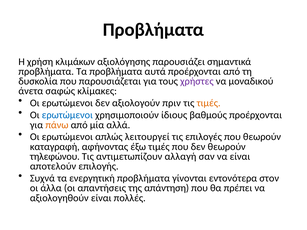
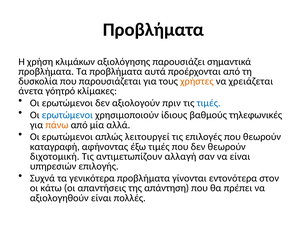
χρήστες colour: purple -> orange
μοναδικού: μοναδικού -> χρειάζεται
σαφώς: σαφώς -> γόητρό
τιμές at (209, 103) colour: orange -> blue
βαθμούς προέρχονται: προέρχονται -> τηλεφωνικές
τηλεφώνου: τηλεφώνου -> διχοτομική
αποτελούν: αποτελούν -> υπηρεσιών
ενεργητική: ενεργητική -> γενικότερα
άλλα: άλλα -> κάτω
